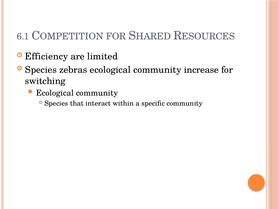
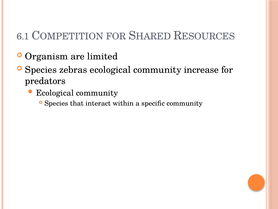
Efficiency: Efficiency -> Organism
switching: switching -> predators
